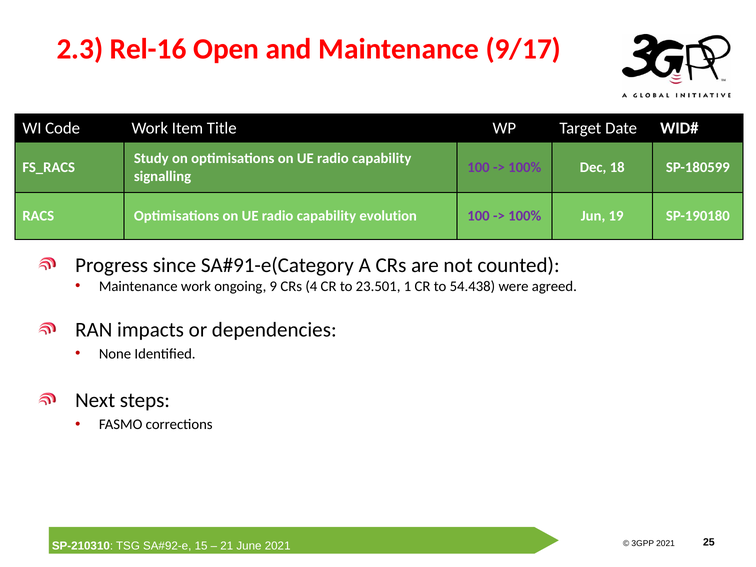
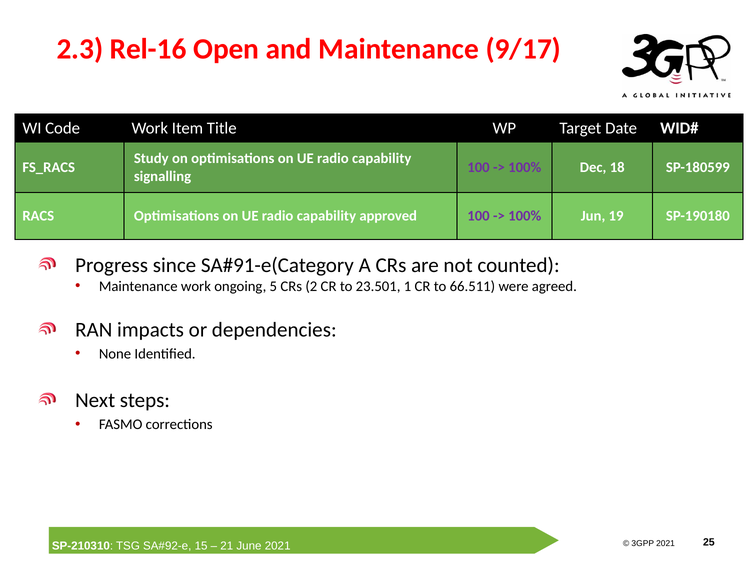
evolution: evolution -> approved
9: 9 -> 5
4: 4 -> 2
54.438: 54.438 -> 66.511
